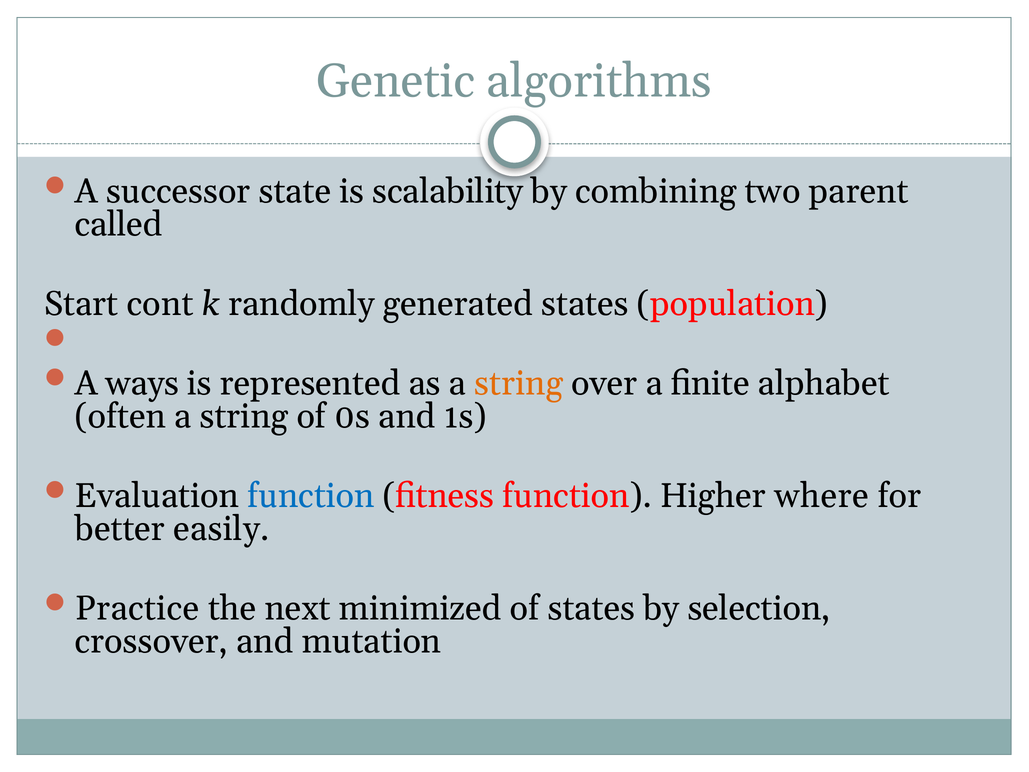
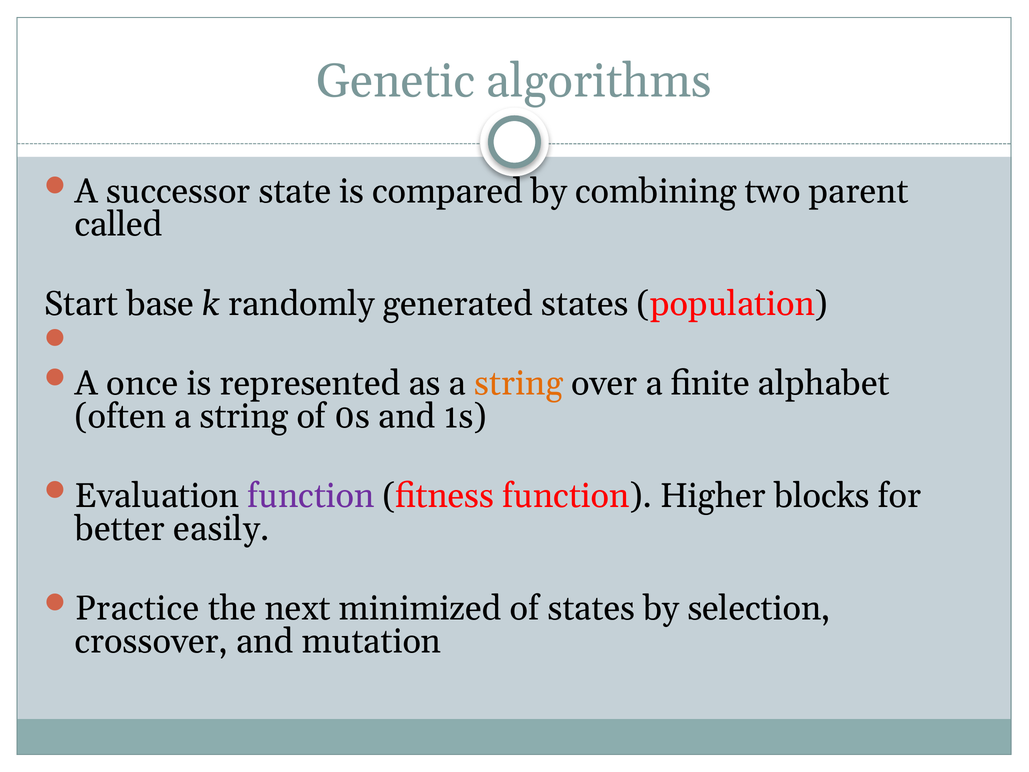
scalability: scalability -> compared
cont: cont -> base
ways: ways -> once
function at (311, 496) colour: blue -> purple
where: where -> blocks
